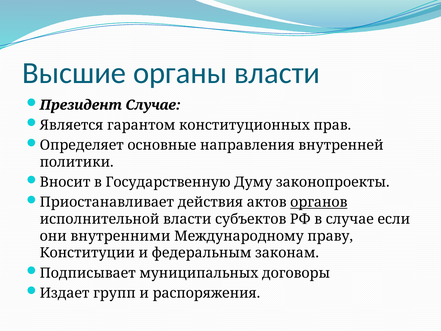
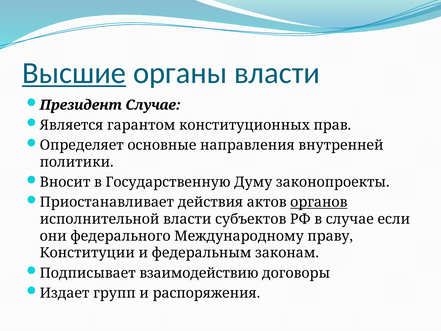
Высшие underline: none -> present
внутренними: внутренними -> федерального
муниципальных: муниципальных -> взаимодействию
